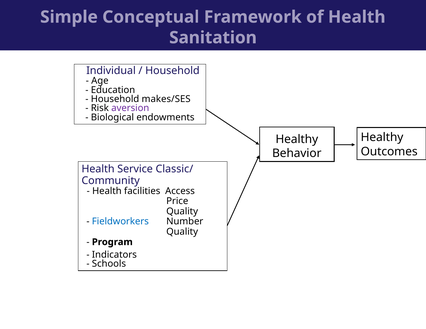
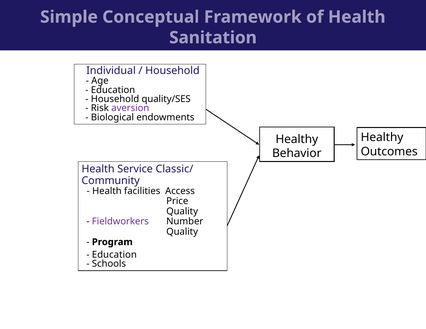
makes/SES: makes/SES -> quality/SES
Fieldworkers colour: blue -> purple
Indicators at (114, 255): Indicators -> Education
